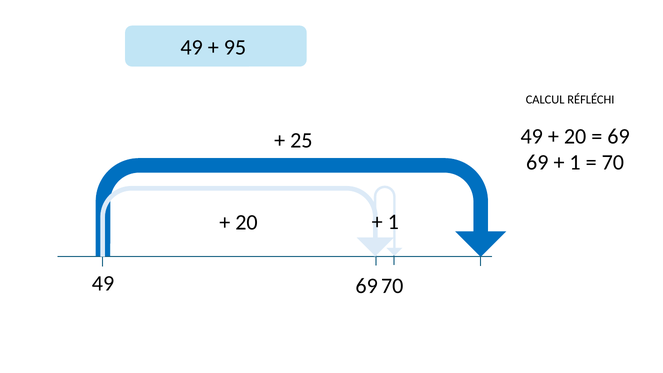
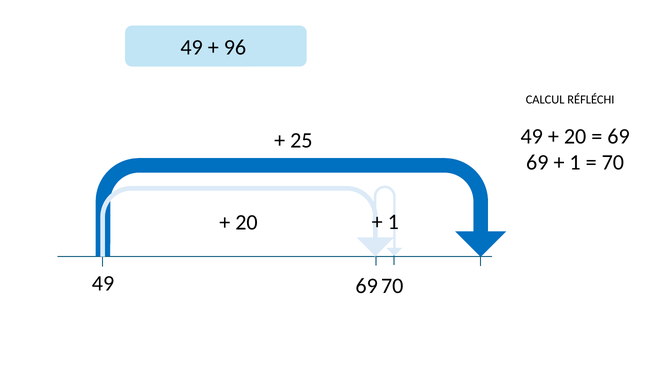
95: 95 -> 96
